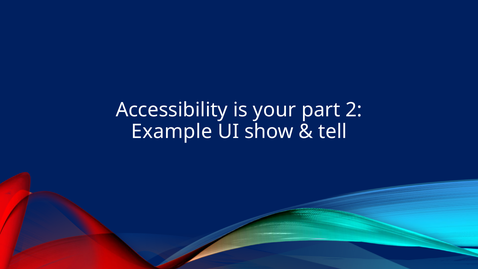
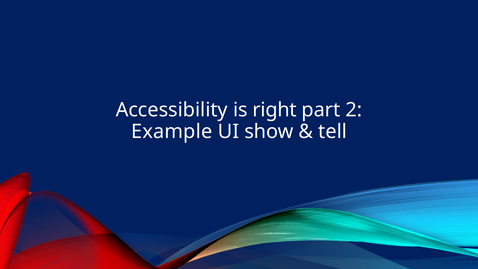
your: your -> right
